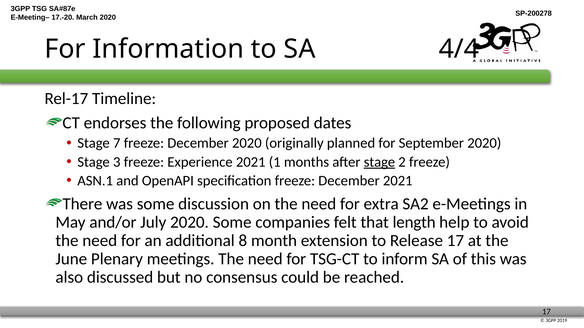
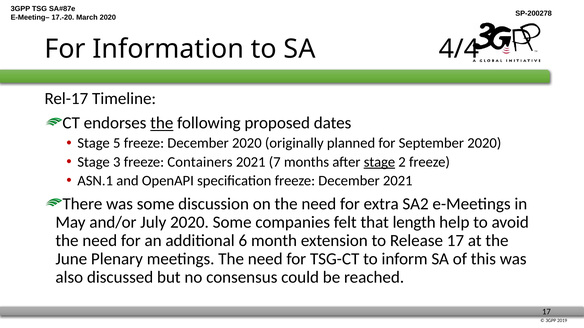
the at (162, 123) underline: none -> present
7: 7 -> 5
Experience: Experience -> Containers
1: 1 -> 7
8: 8 -> 6
